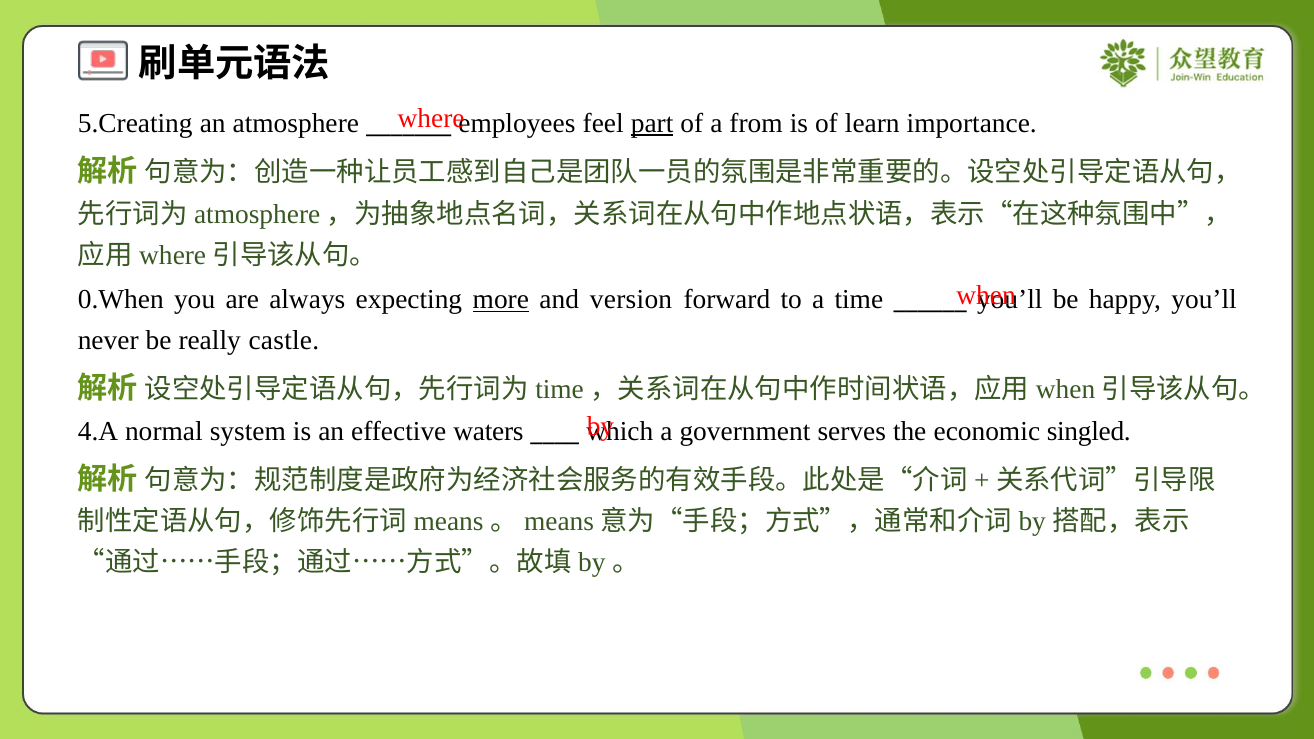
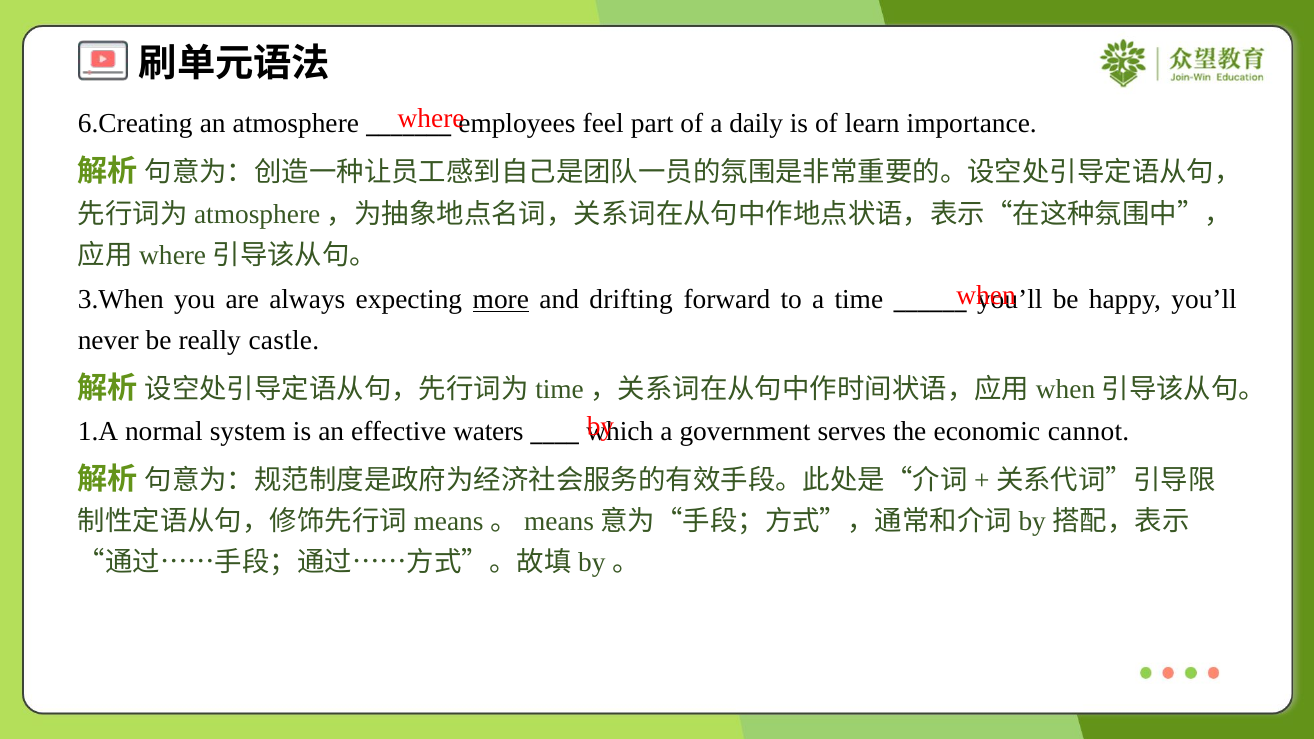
5.Creating: 5.Creating -> 6.Creating
part underline: present -> none
from: from -> daily
0.When: 0.When -> 3.When
version: version -> drifting
4.A: 4.A -> 1.A
singled: singled -> cannot
